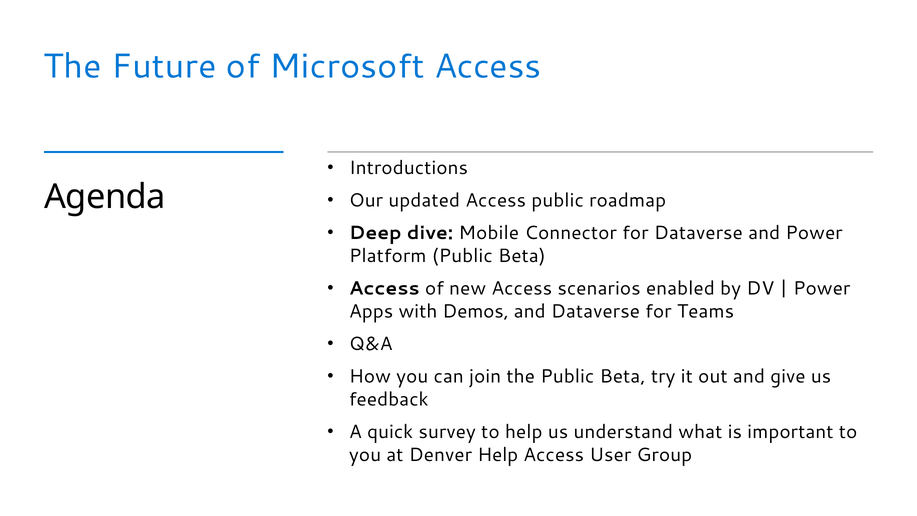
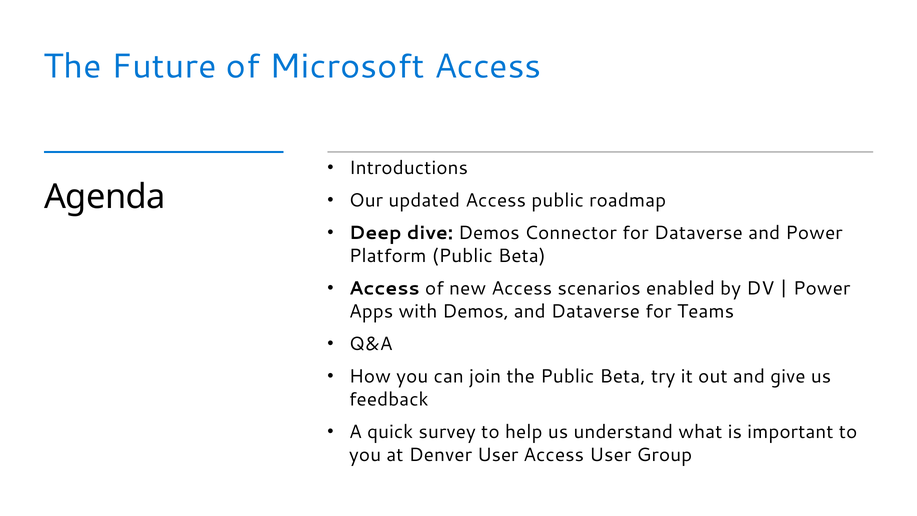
dive Mobile: Mobile -> Demos
Denver Help: Help -> User
